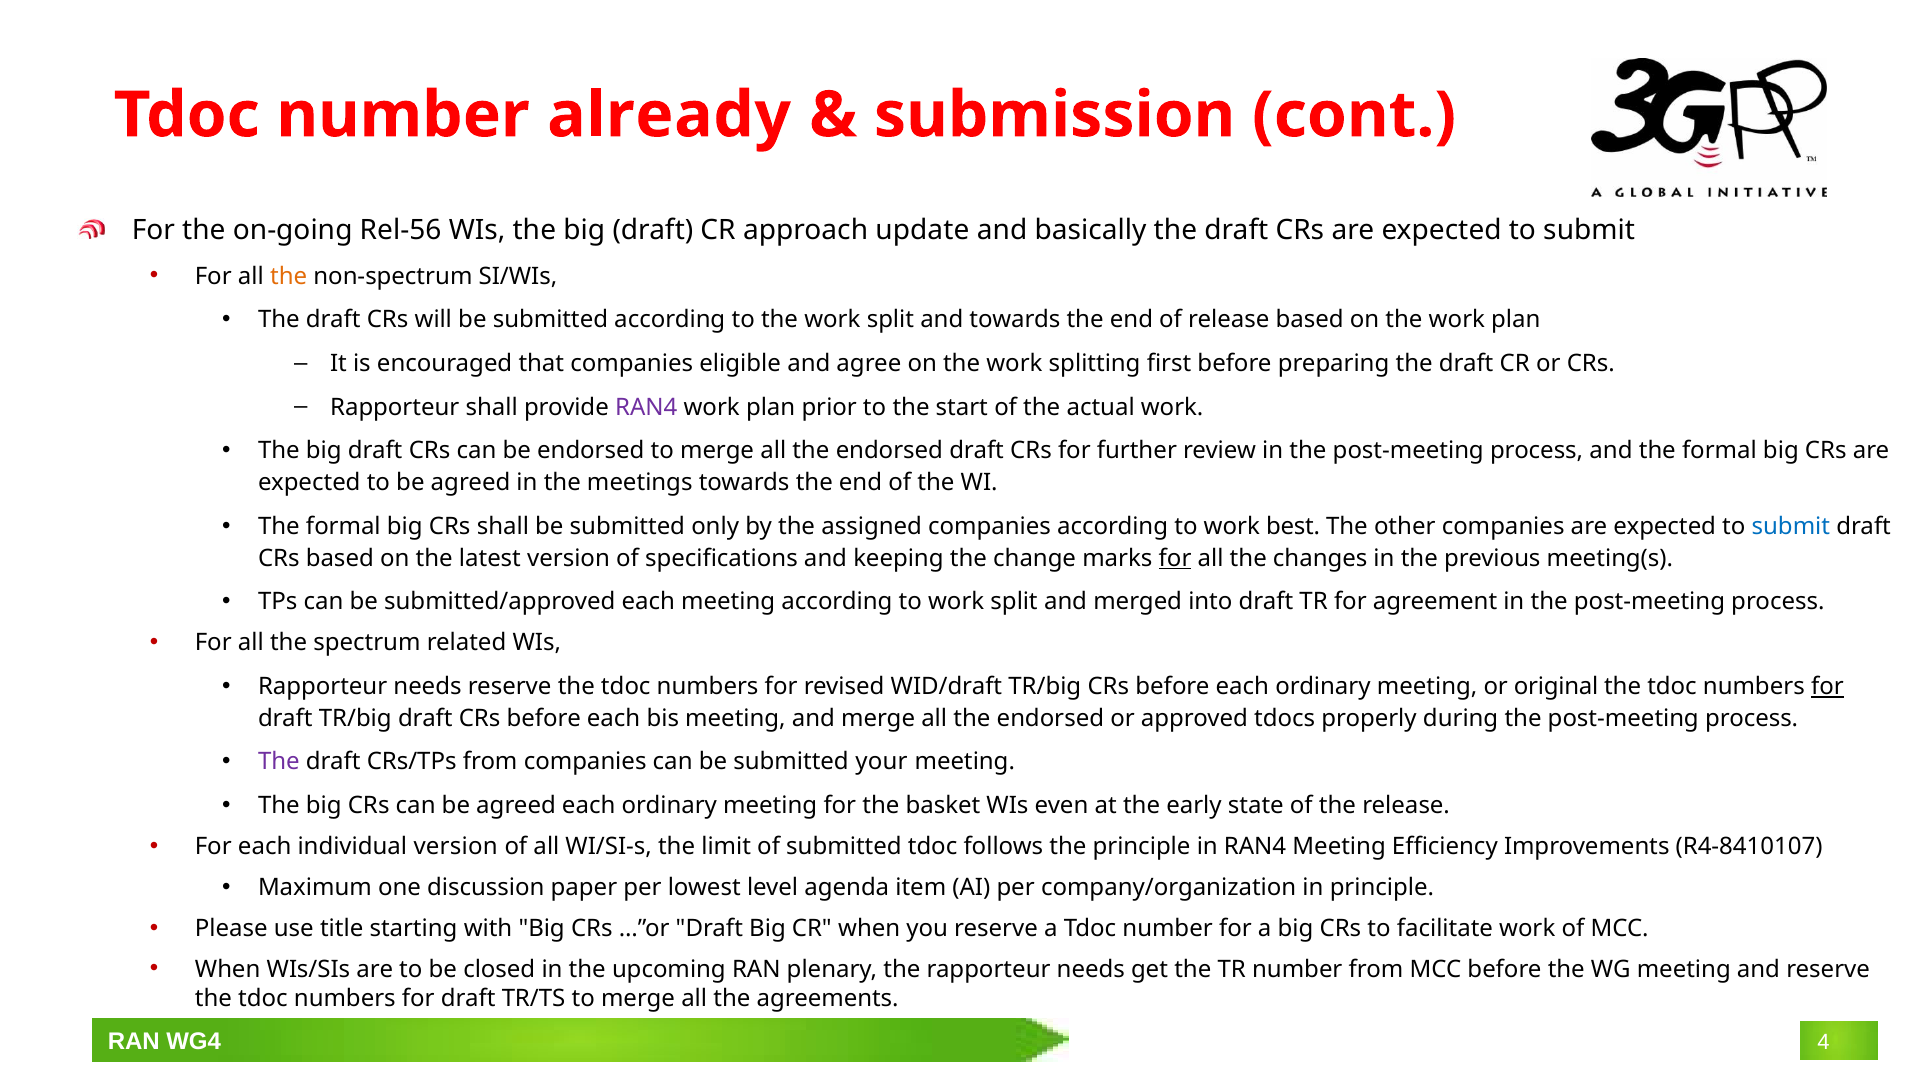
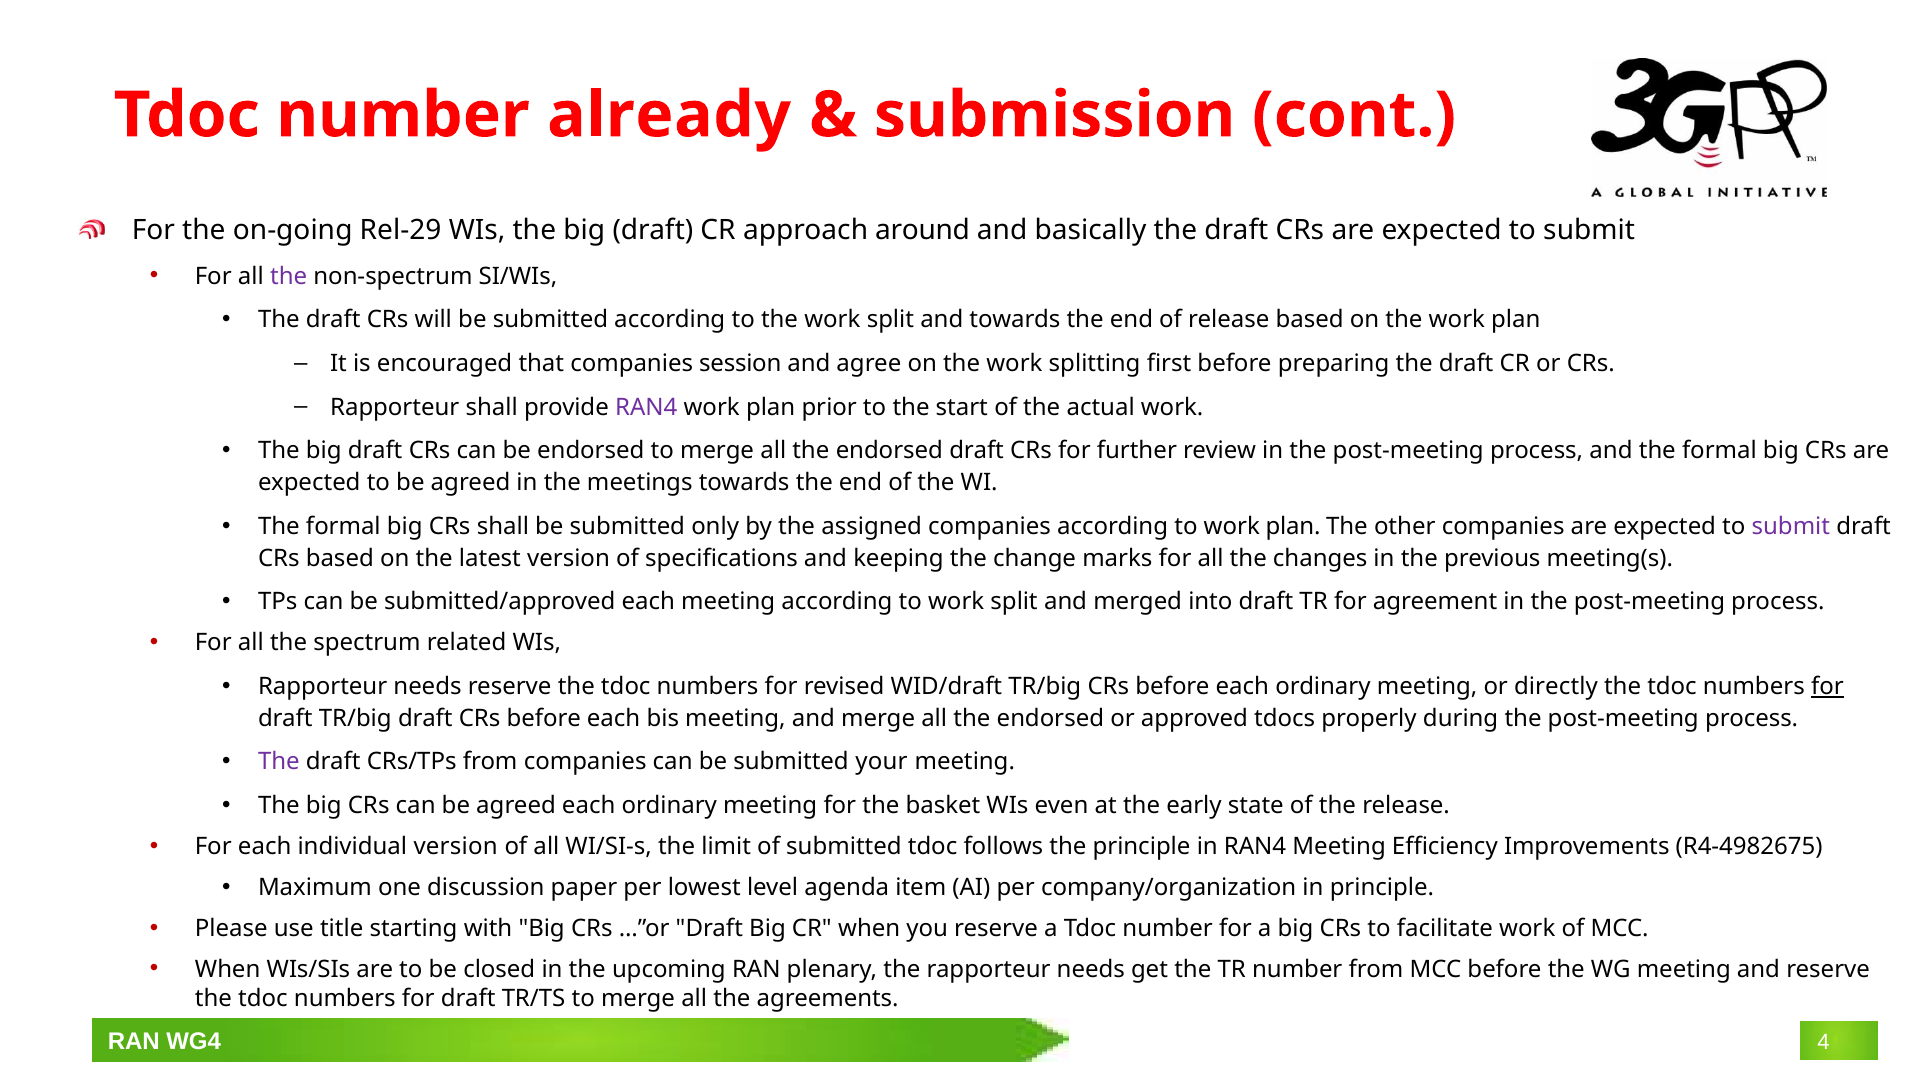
Rel-56: Rel-56 -> Rel-29
update: update -> around
the at (289, 276) colour: orange -> purple
eligible: eligible -> session
to work best: best -> plan
submit at (1791, 526) colour: blue -> purple
for at (1175, 558) underline: present -> none
original: original -> directly
R4-8410107: R4-8410107 -> R4-4982675
